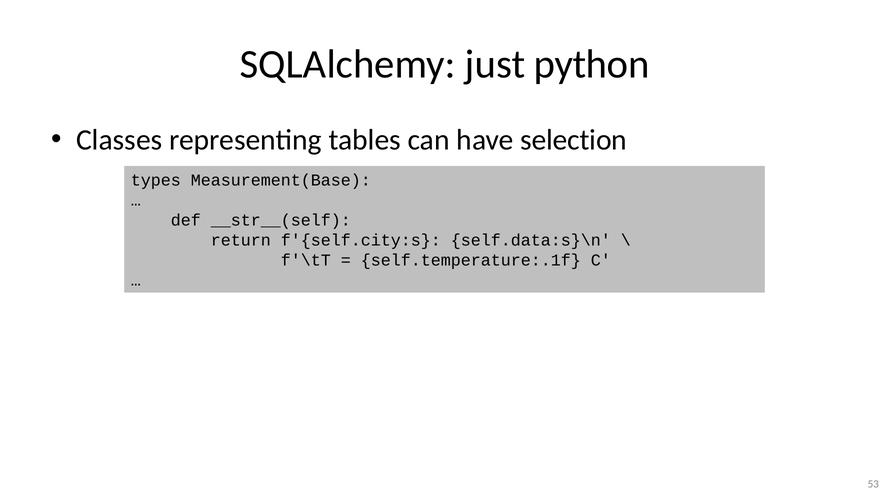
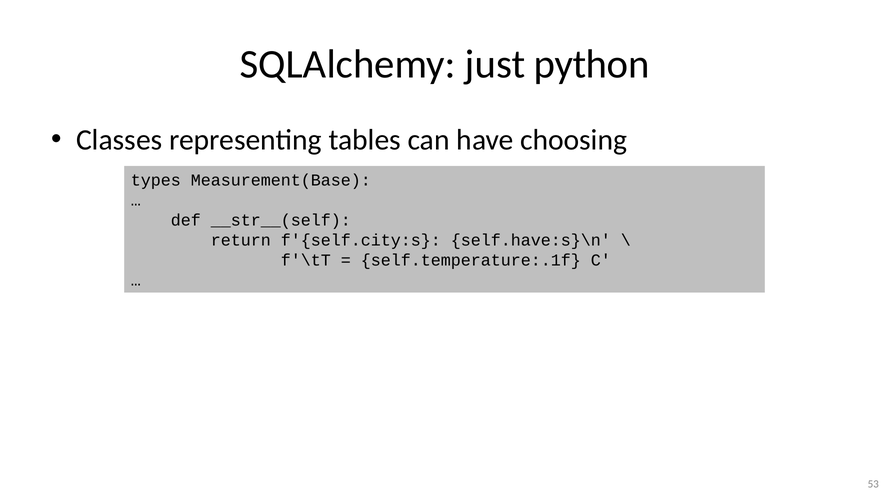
selection: selection -> choosing
self.data:s}\n: self.data:s}\n -> self.have:s}\n
